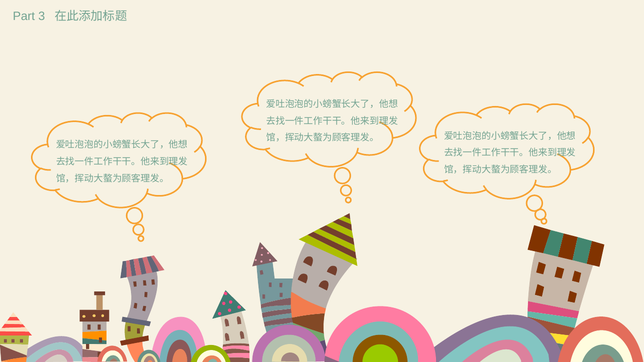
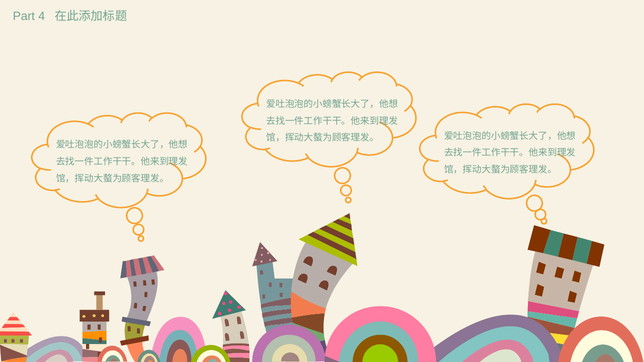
3: 3 -> 4
